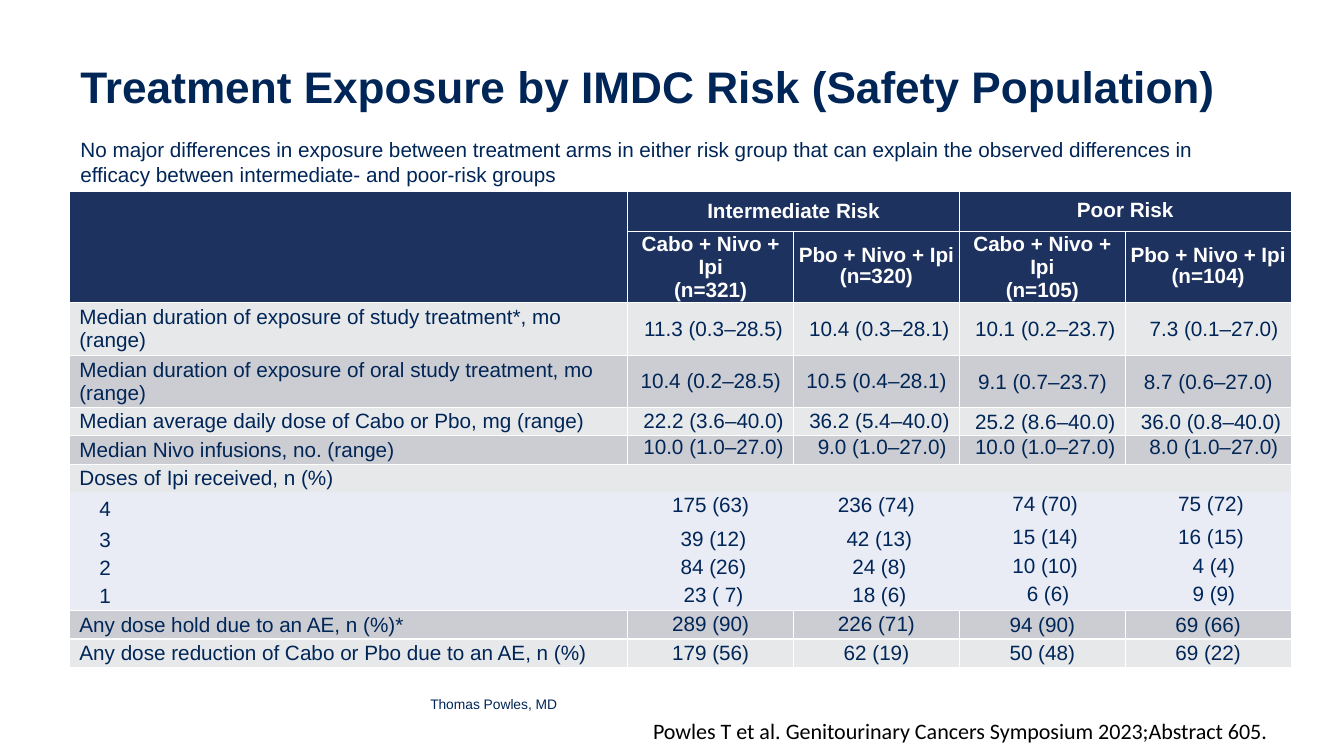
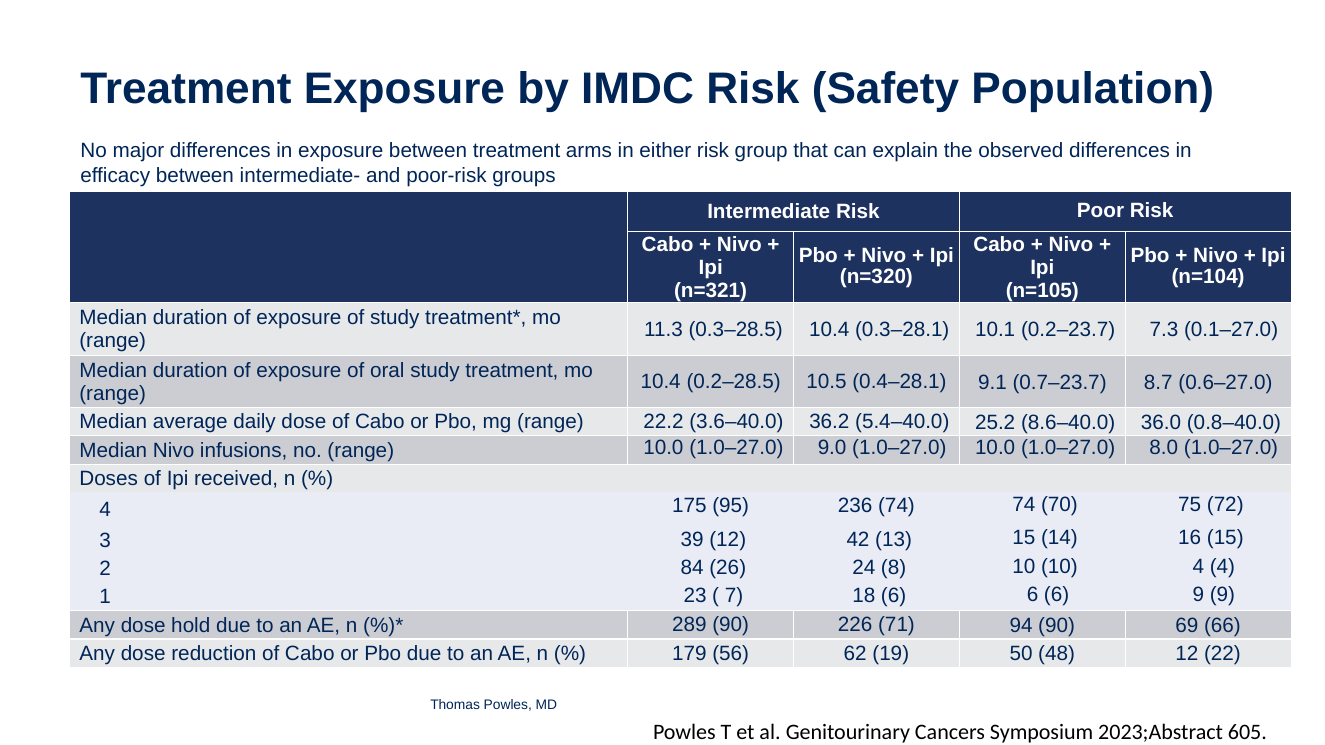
63: 63 -> 95
48 69: 69 -> 12
